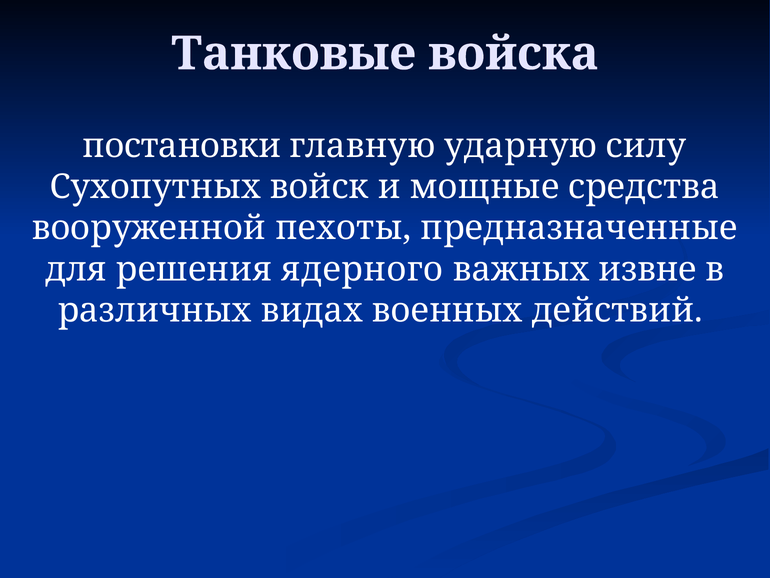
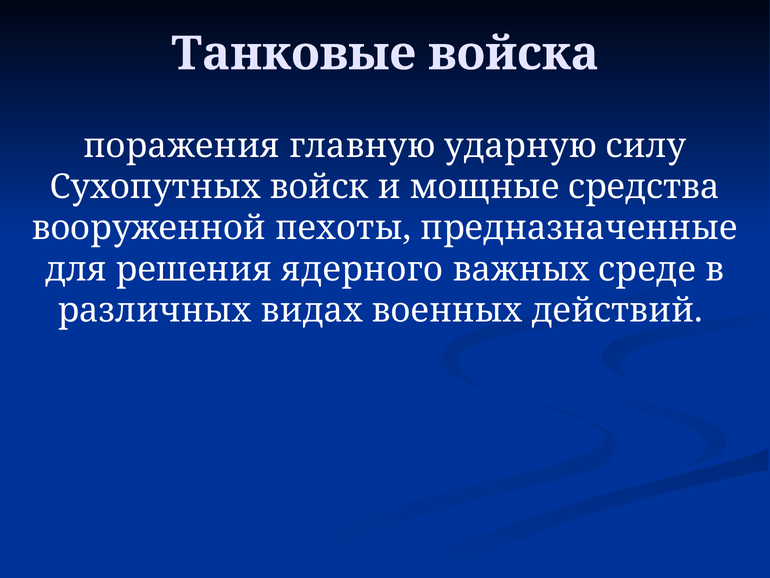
постановки: постановки -> поражения
извне: извне -> среде
